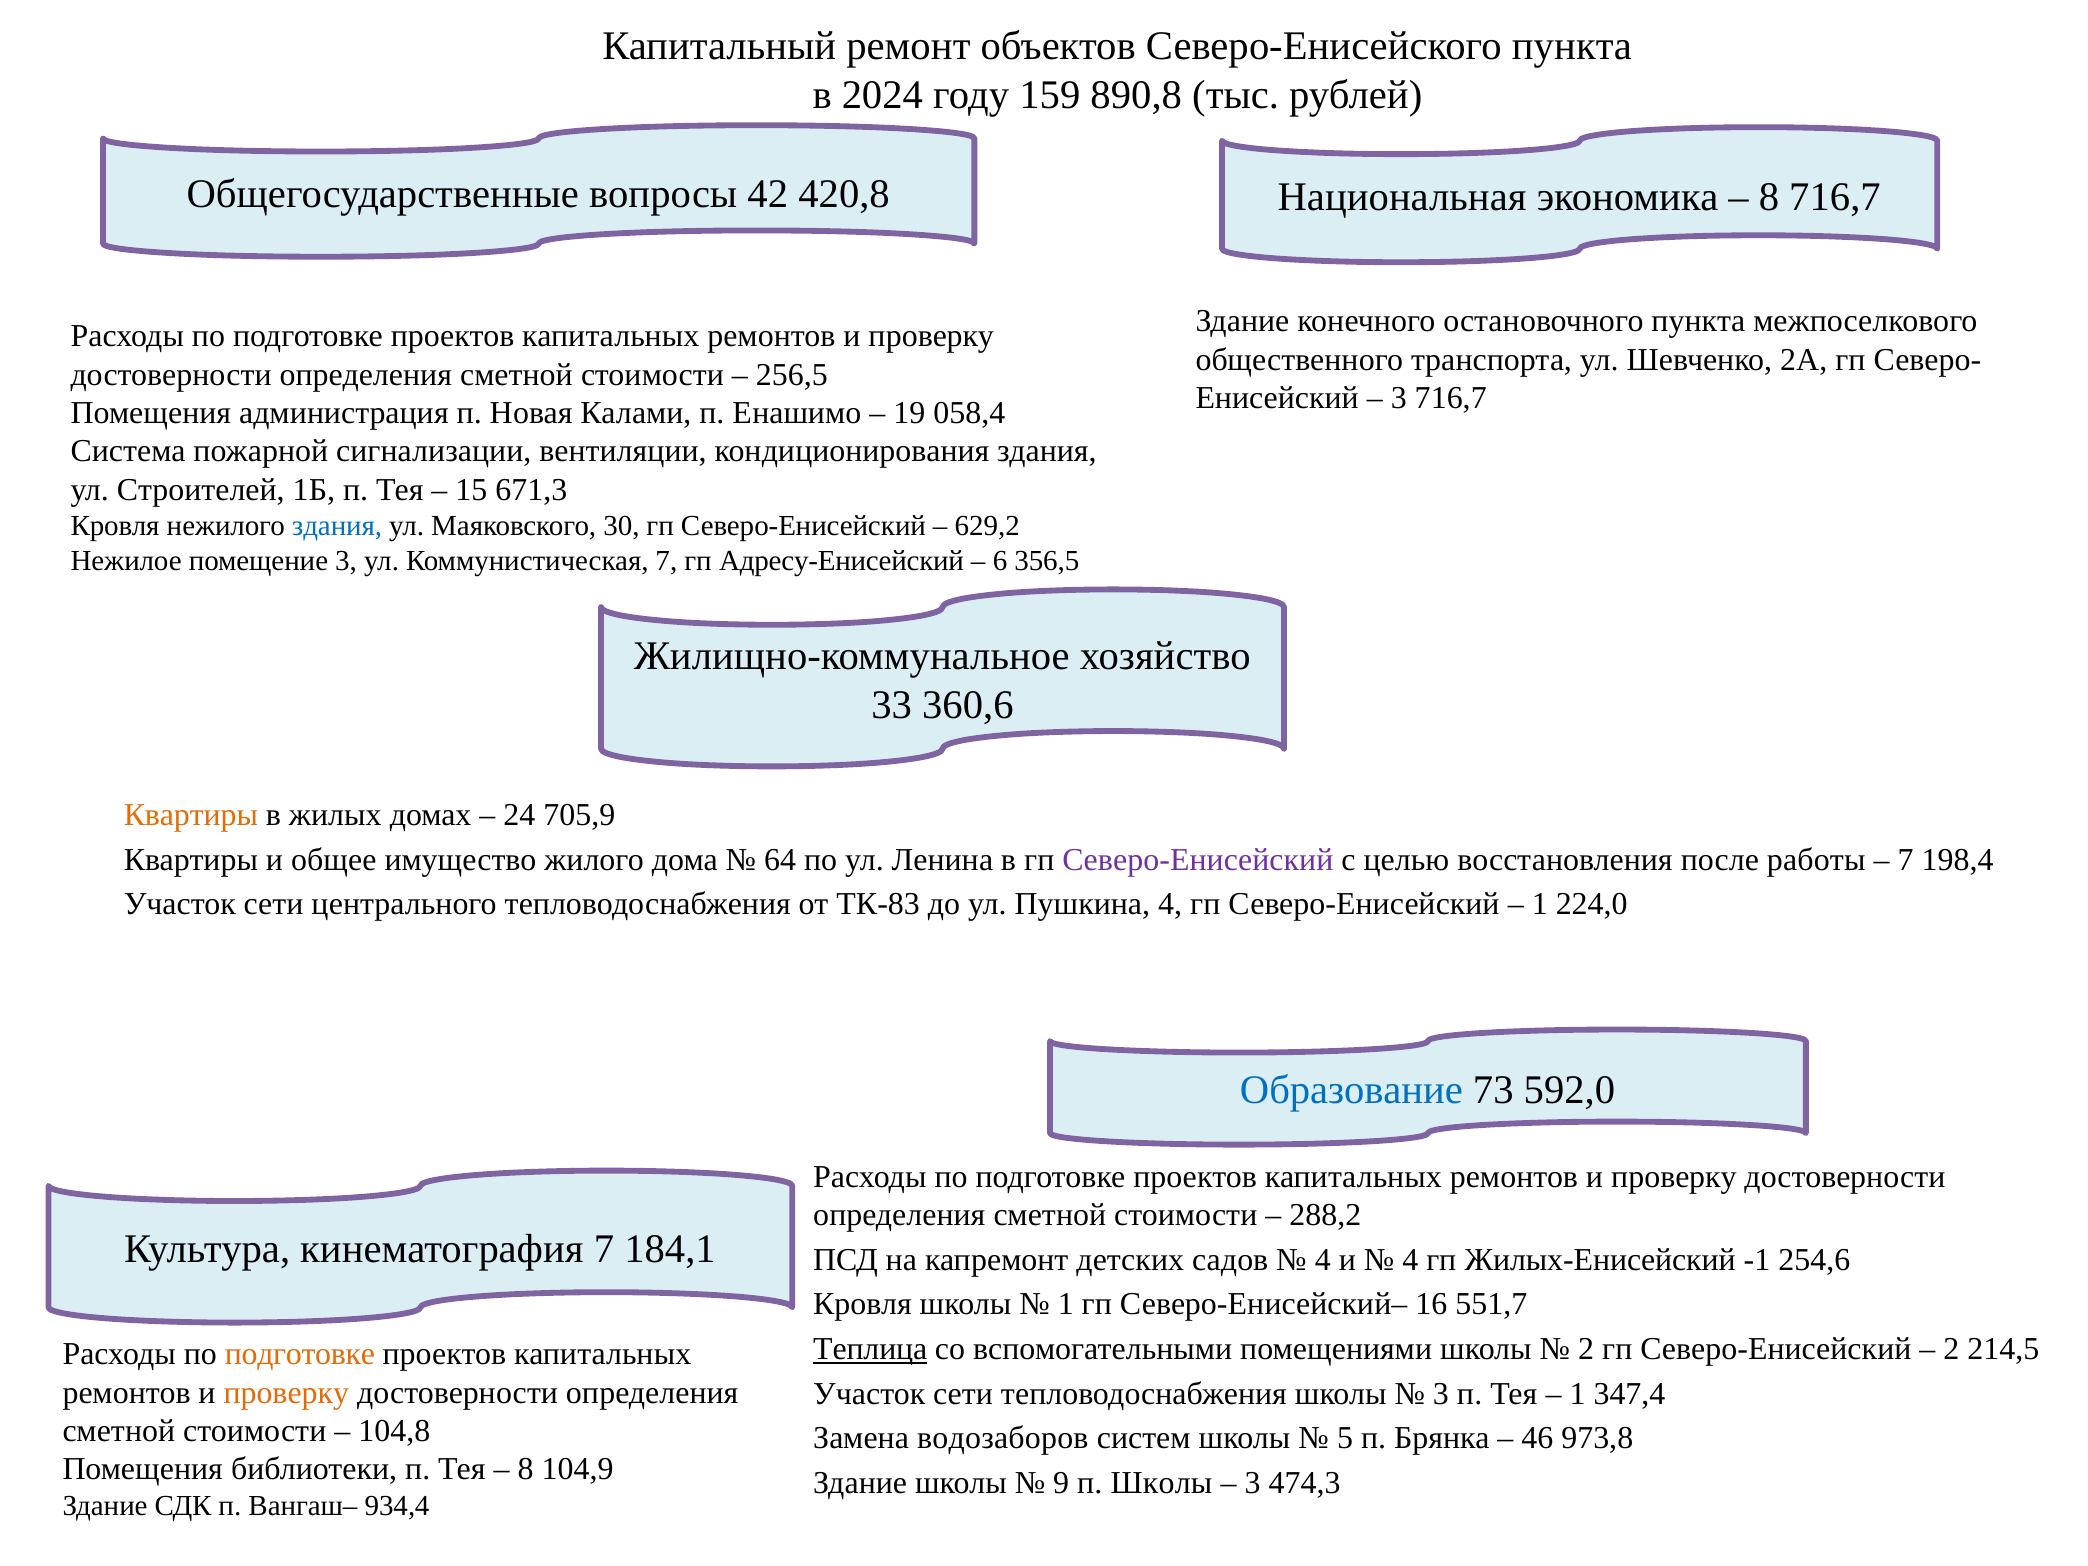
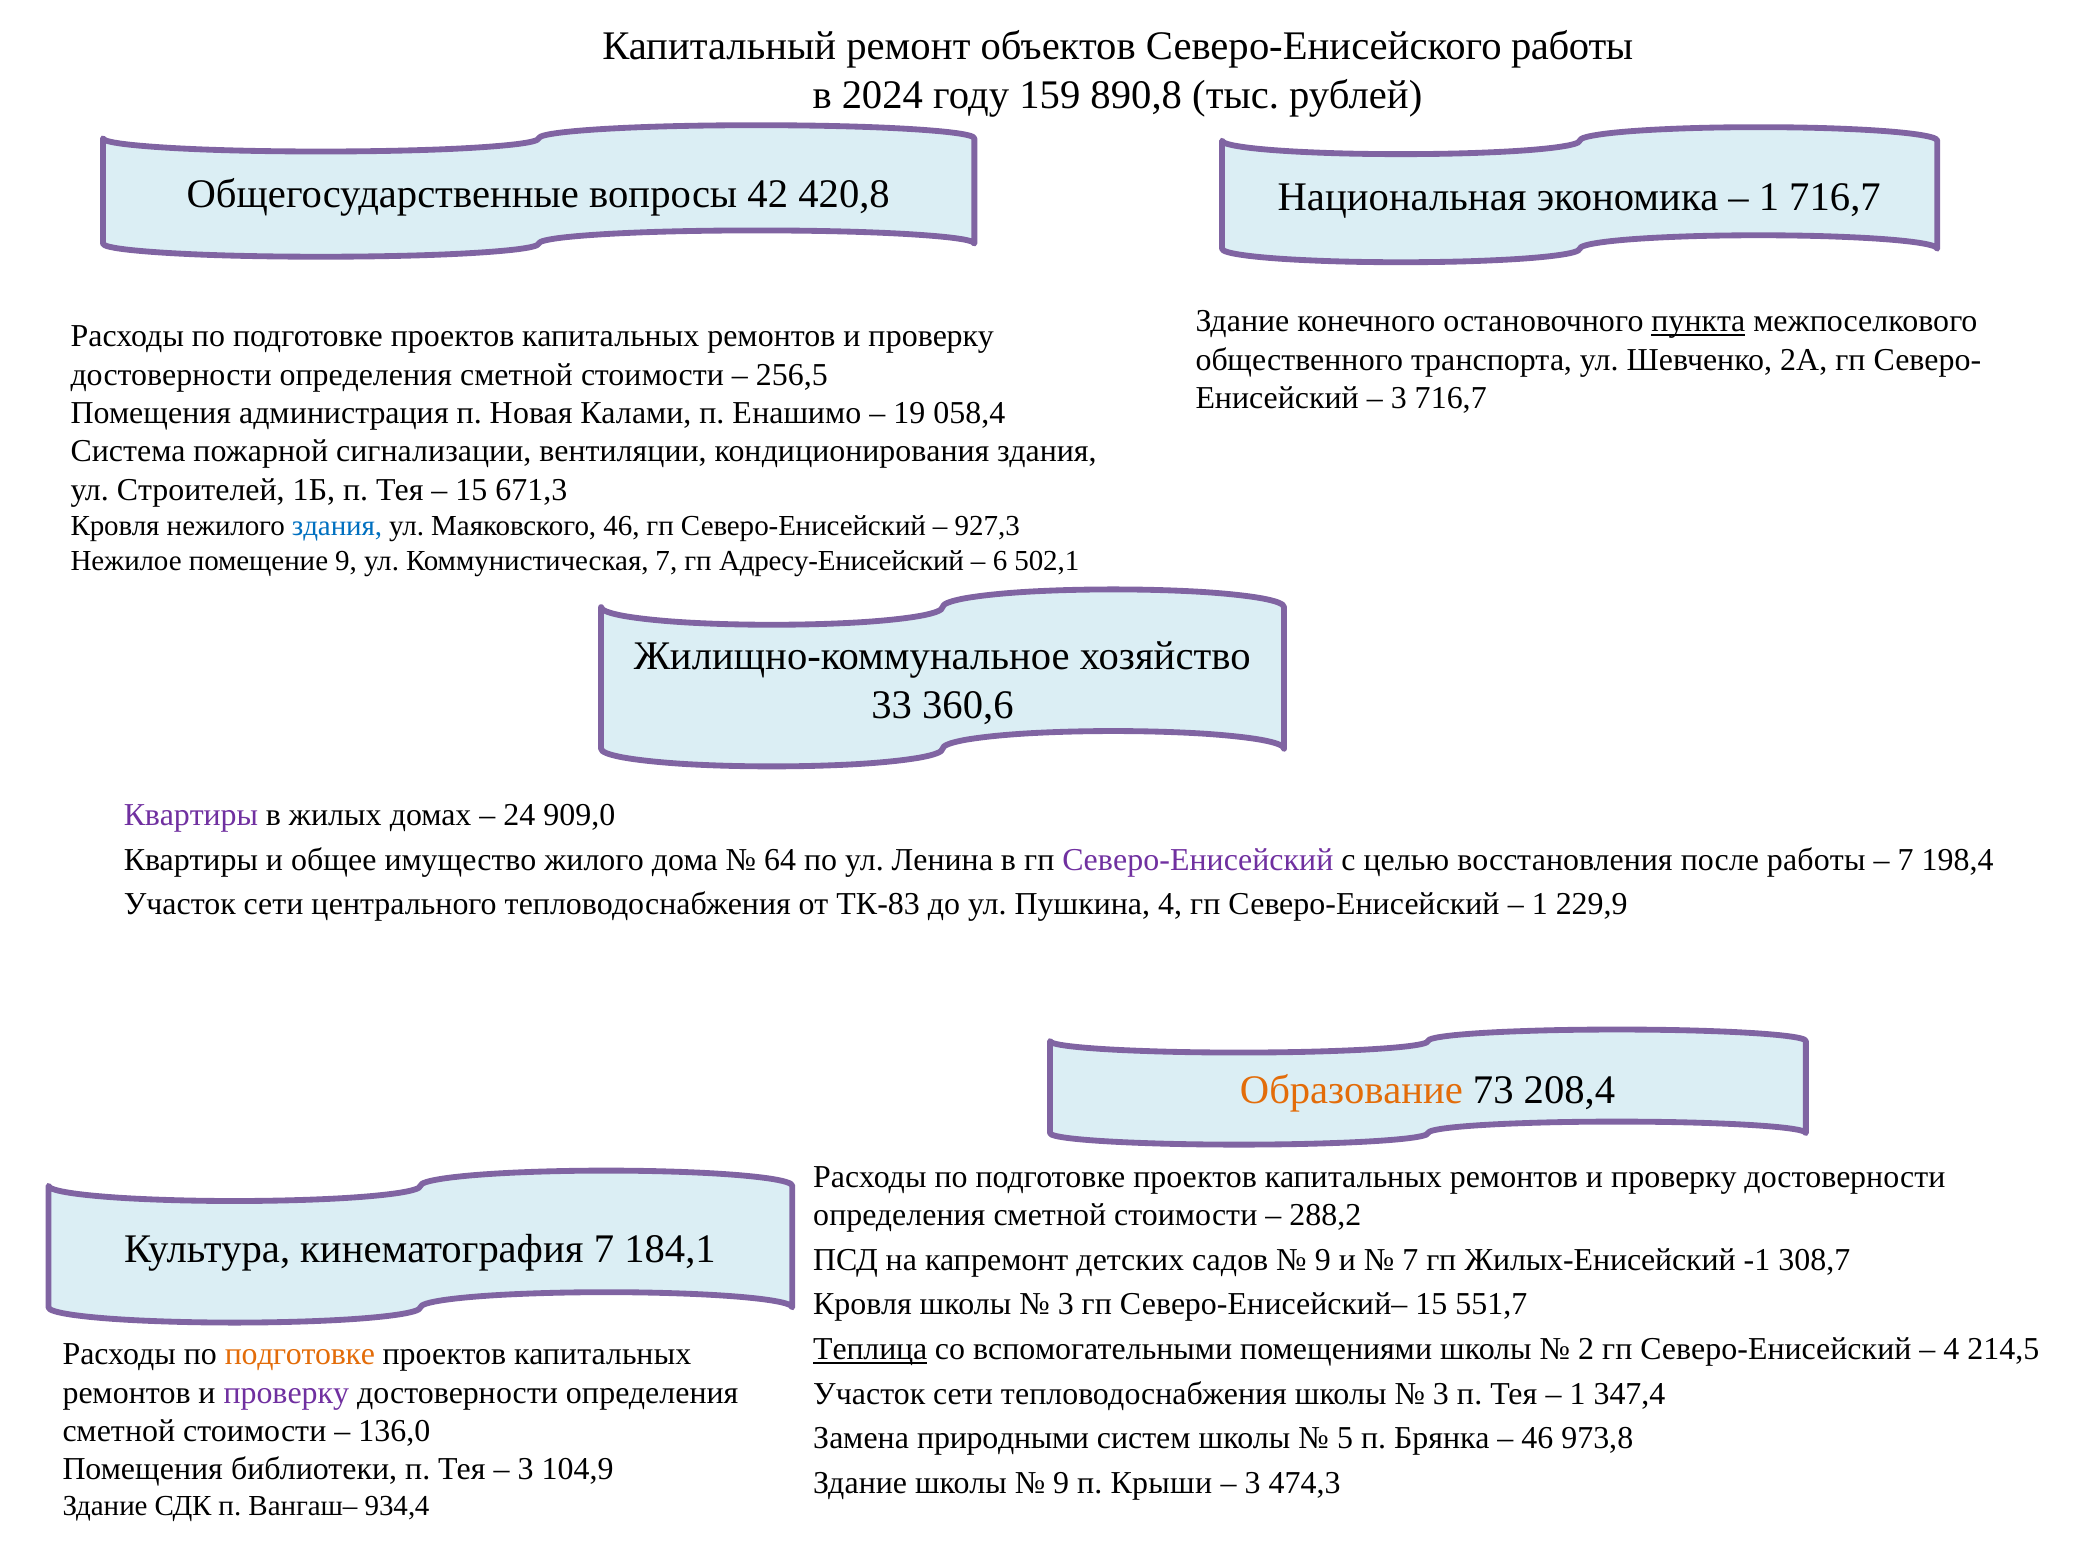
Северо-Енисейского пункта: пункта -> работы
8 at (1769, 198): 8 -> 1
пункта at (1698, 321) underline: none -> present
Маяковского 30: 30 -> 46
629,2: 629,2 -> 927,3
помещение 3: 3 -> 9
356,5: 356,5 -> 502,1
Квартиры at (191, 815) colour: orange -> purple
705,9: 705,9 -> 909,0
224,0: 224,0 -> 229,9
Образование colour: blue -> orange
592,0: 592,0 -> 208,4
4 at (1323, 1260): 4 -> 9
4 at (1410, 1260): 4 -> 7
254,6: 254,6 -> 308,7
1 at (1066, 1304): 1 -> 3
Северо-Енисейский– 16: 16 -> 15
2 at (1951, 1349): 2 -> 4
проверку at (286, 1393) colour: orange -> purple
104,8: 104,8 -> 136,0
водозаборов: водозаборов -> природными
8 at (526, 1469): 8 -> 3
п Школы: Школы -> Крыши
